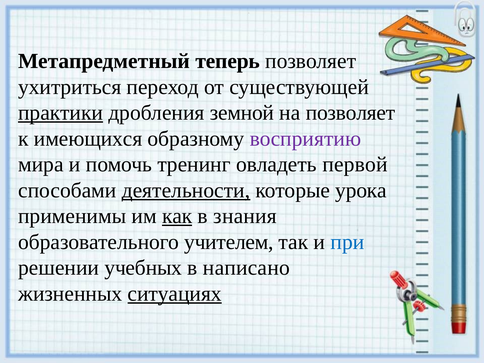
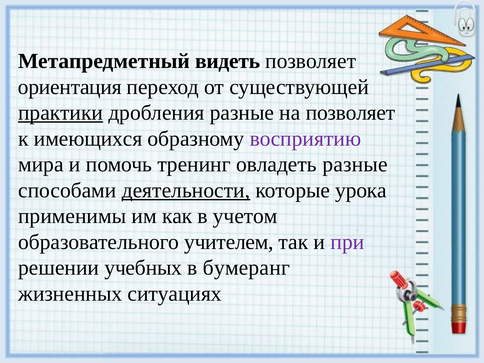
теперь: теперь -> видеть
ухитриться: ухитриться -> ориентация
дробления земной: земной -> разные
овладеть первой: первой -> разные
как underline: present -> none
знания: знания -> учетом
при colour: blue -> purple
написано: написано -> бумеранг
ситуациях underline: present -> none
